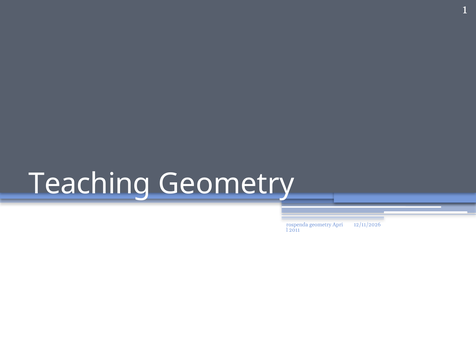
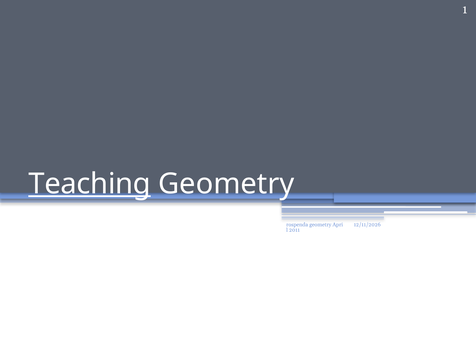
Teaching underline: none -> present
